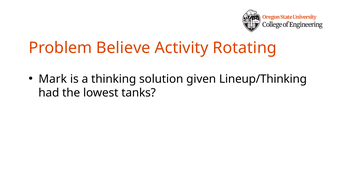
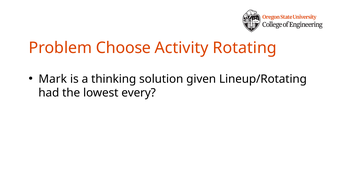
Believe: Believe -> Choose
Lineup/Thinking: Lineup/Thinking -> Lineup/Rotating
tanks: tanks -> every
